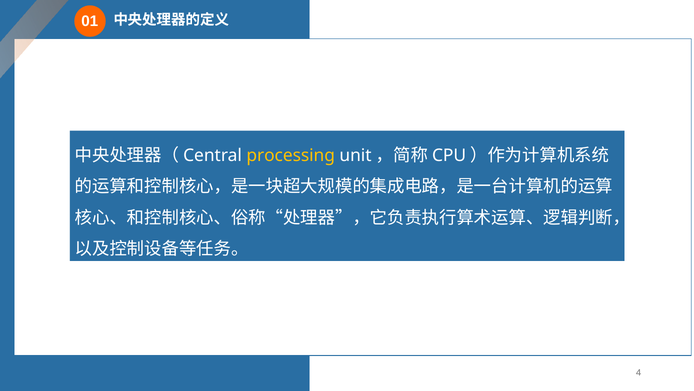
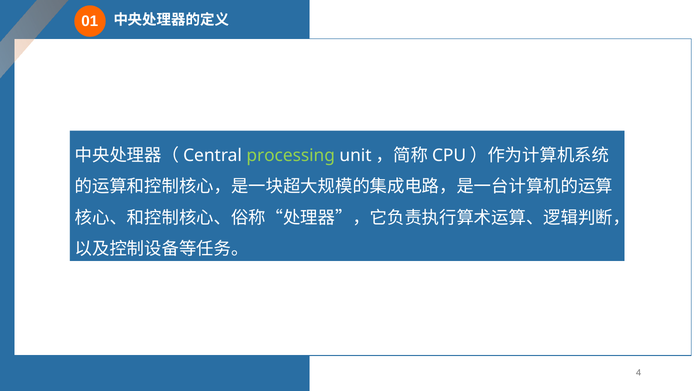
processing colour: yellow -> light green
